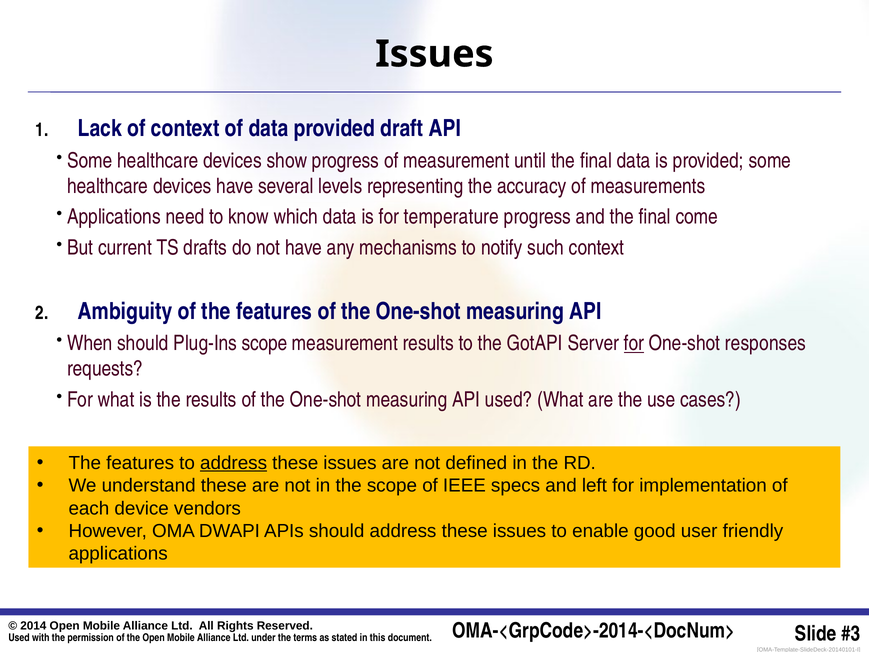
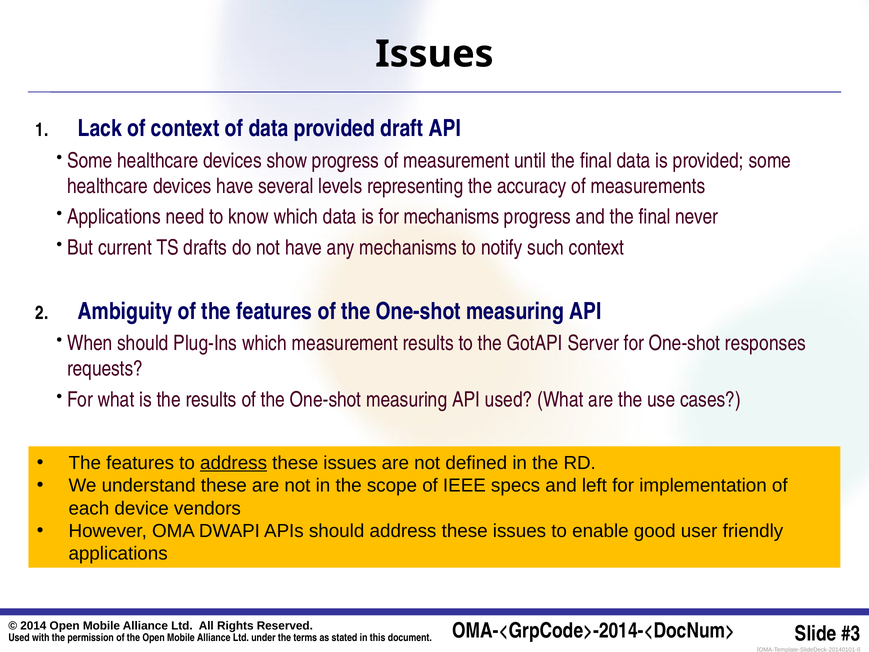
for temperature: temperature -> mechanisms
come: come -> never
Plug-Ins scope: scope -> which
for at (634, 343) underline: present -> none
